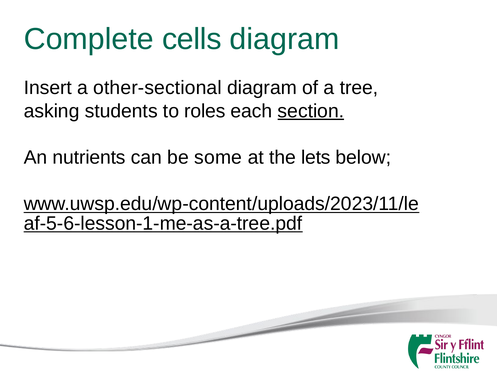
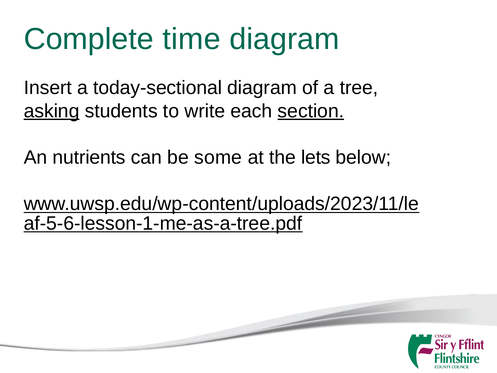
cells: cells -> time
other-sectional: other-sectional -> today-sectional
asking underline: none -> present
roles: roles -> write
